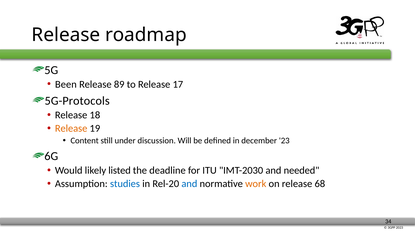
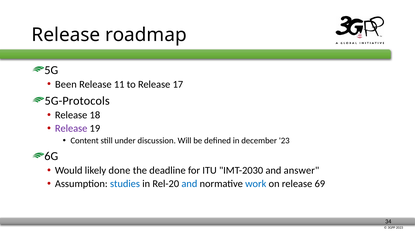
89: 89 -> 11
Release at (71, 129) colour: orange -> purple
listed: listed -> done
needed: needed -> answer
work colour: orange -> blue
68: 68 -> 69
